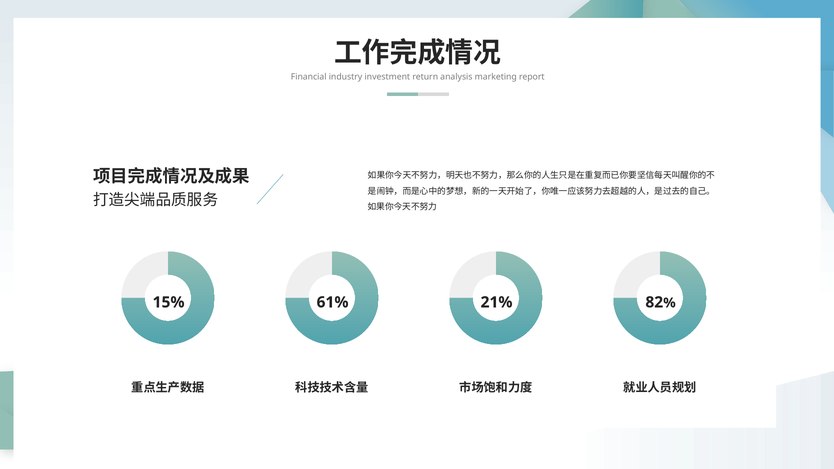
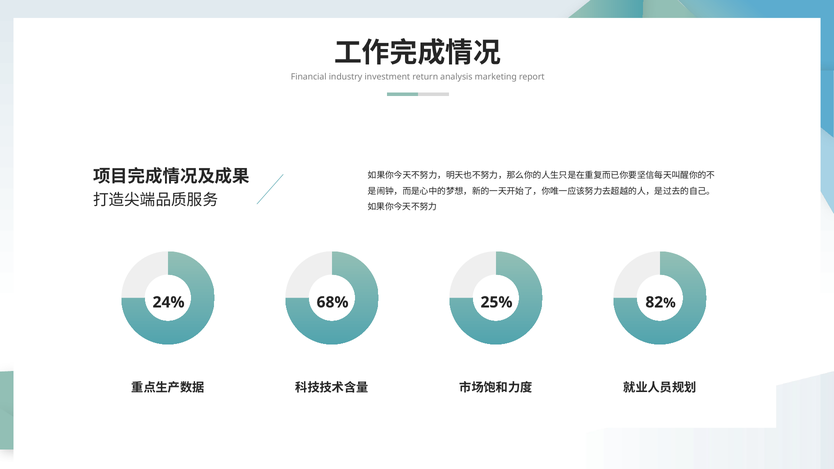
15%: 15% -> 24%
61%: 61% -> 68%
21%: 21% -> 25%
